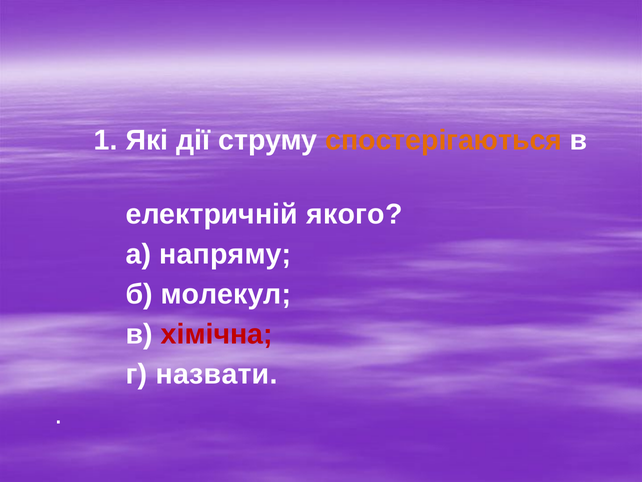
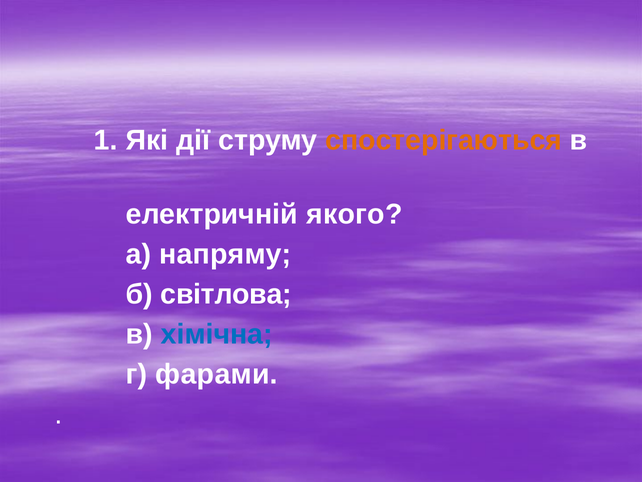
молекул: молекул -> світлова
хімічна colour: red -> blue
назвати: назвати -> фарами
